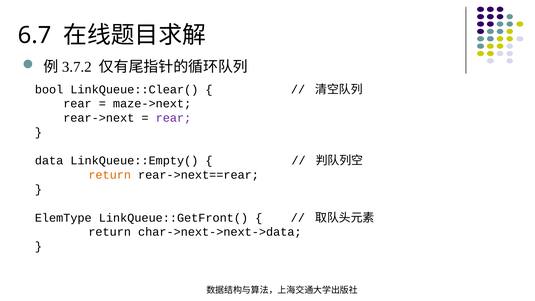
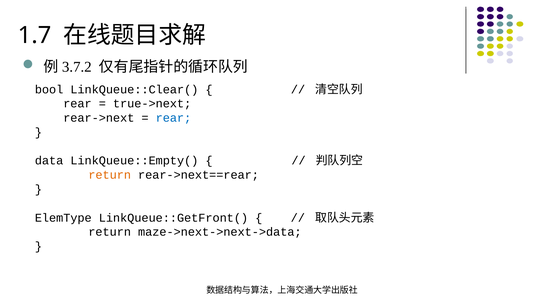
6.7: 6.7 -> 1.7
maze->next: maze->next -> true->next
rear at (173, 118) colour: purple -> blue
char->next->next->data: char->next->next->data -> maze->next->next->data
